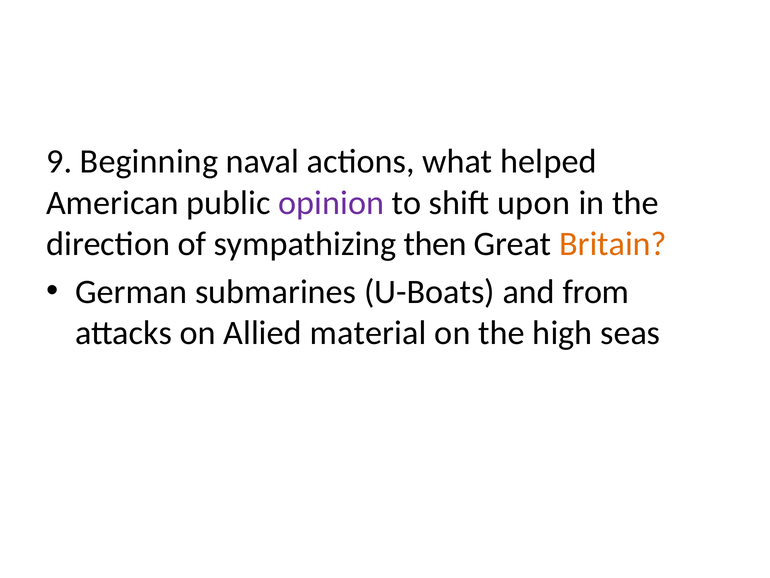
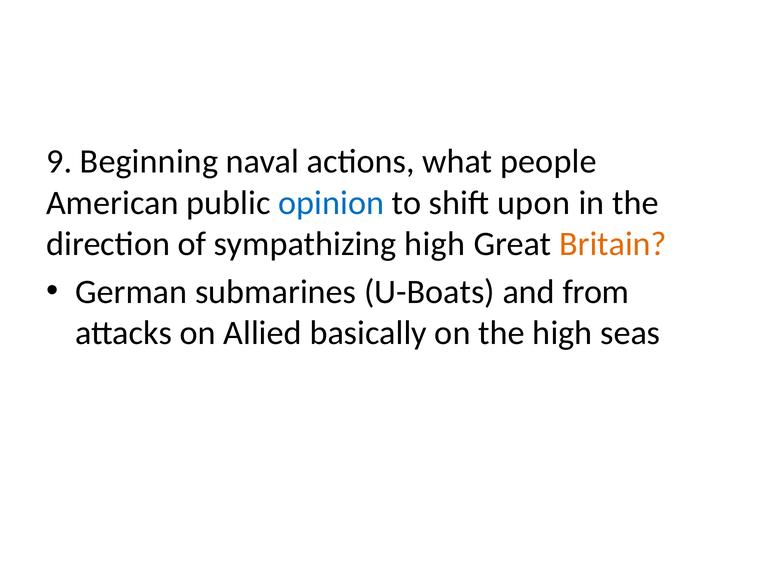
helped: helped -> people
opinion colour: purple -> blue
sympathizing then: then -> high
material: material -> basically
